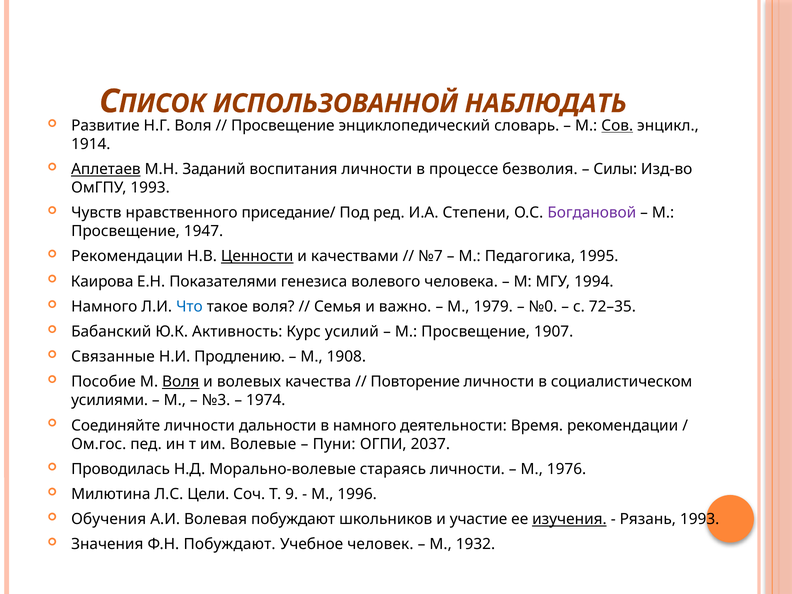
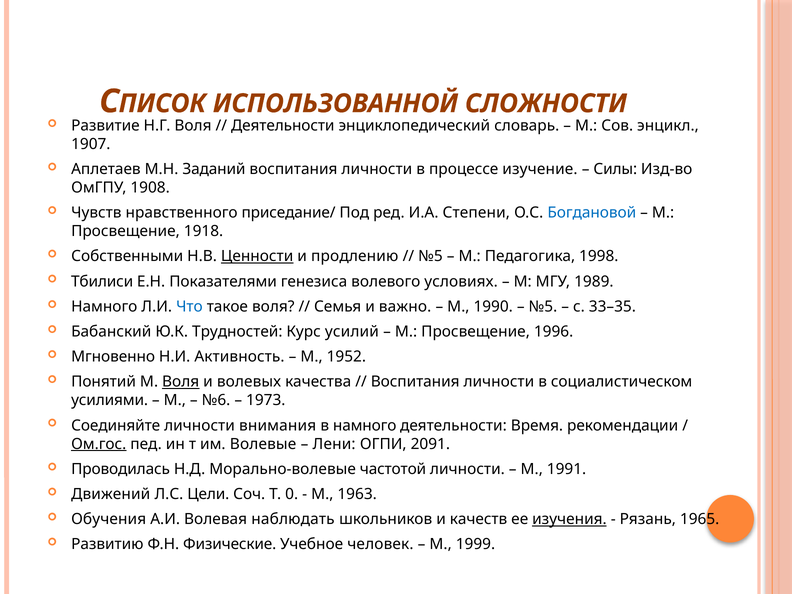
НАБЛЮДАТЬ: НАБЛЮДАТЬ -> СЛОЖНОСТИ
Просвещение at (283, 126): Просвещение -> Деятельности
Сов underline: present -> none
1914: 1914 -> 1907
Аплетаев underline: present -> none
безволия: безволия -> изучение
ОмГПУ 1993: 1993 -> 1908
Богдановой colour: purple -> blue
1947: 1947 -> 1918
Рекомендации at (127, 256): Рекомендации -> Собственными
качествами: качествами -> продлению
№7 at (430, 256): №7 -> №5
1995: 1995 -> 1998
Каирова: Каирова -> Тбилиси
человека: человека -> условиях
1994: 1994 -> 1989
1979: 1979 -> 1990
№0 at (543, 307): №0 -> №5
72–35: 72–35 -> 33–35
Активность: Активность -> Трудностей
1907: 1907 -> 1996
Связанные: Связанные -> Мгновенно
Продлению: Продлению -> Активность
1908: 1908 -> 1952
Пособие: Пособие -> Понятий
Повторение at (415, 382): Повторение -> Воспитания
№3: №3 -> №6
1974: 1974 -> 1973
дальности: дальности -> внимания
Ом.гос underline: none -> present
Пуни: Пуни -> Лени
2037: 2037 -> 2091
стараясь: стараясь -> частотой
1976: 1976 -> 1991
Милютина: Милютина -> Движений
9: 9 -> 0
1996: 1996 -> 1963
Волевая побуждают: побуждают -> наблюдать
участие: участие -> качеств
Рязань 1993: 1993 -> 1965
Значения: Значения -> Развитию
Ф.Н Побуждают: Побуждают -> Физические
1932: 1932 -> 1999
